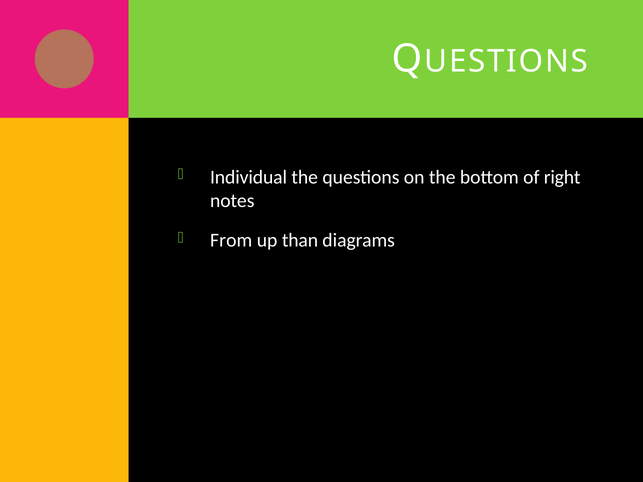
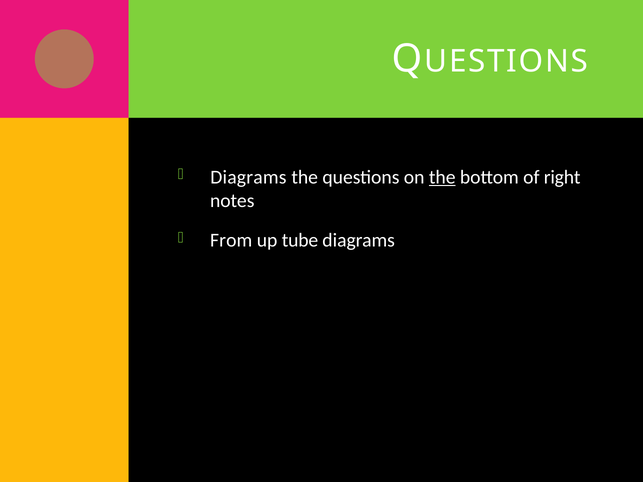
Individual at (249, 177): Individual -> Diagrams
the at (442, 177) underline: none -> present
than: than -> tube
